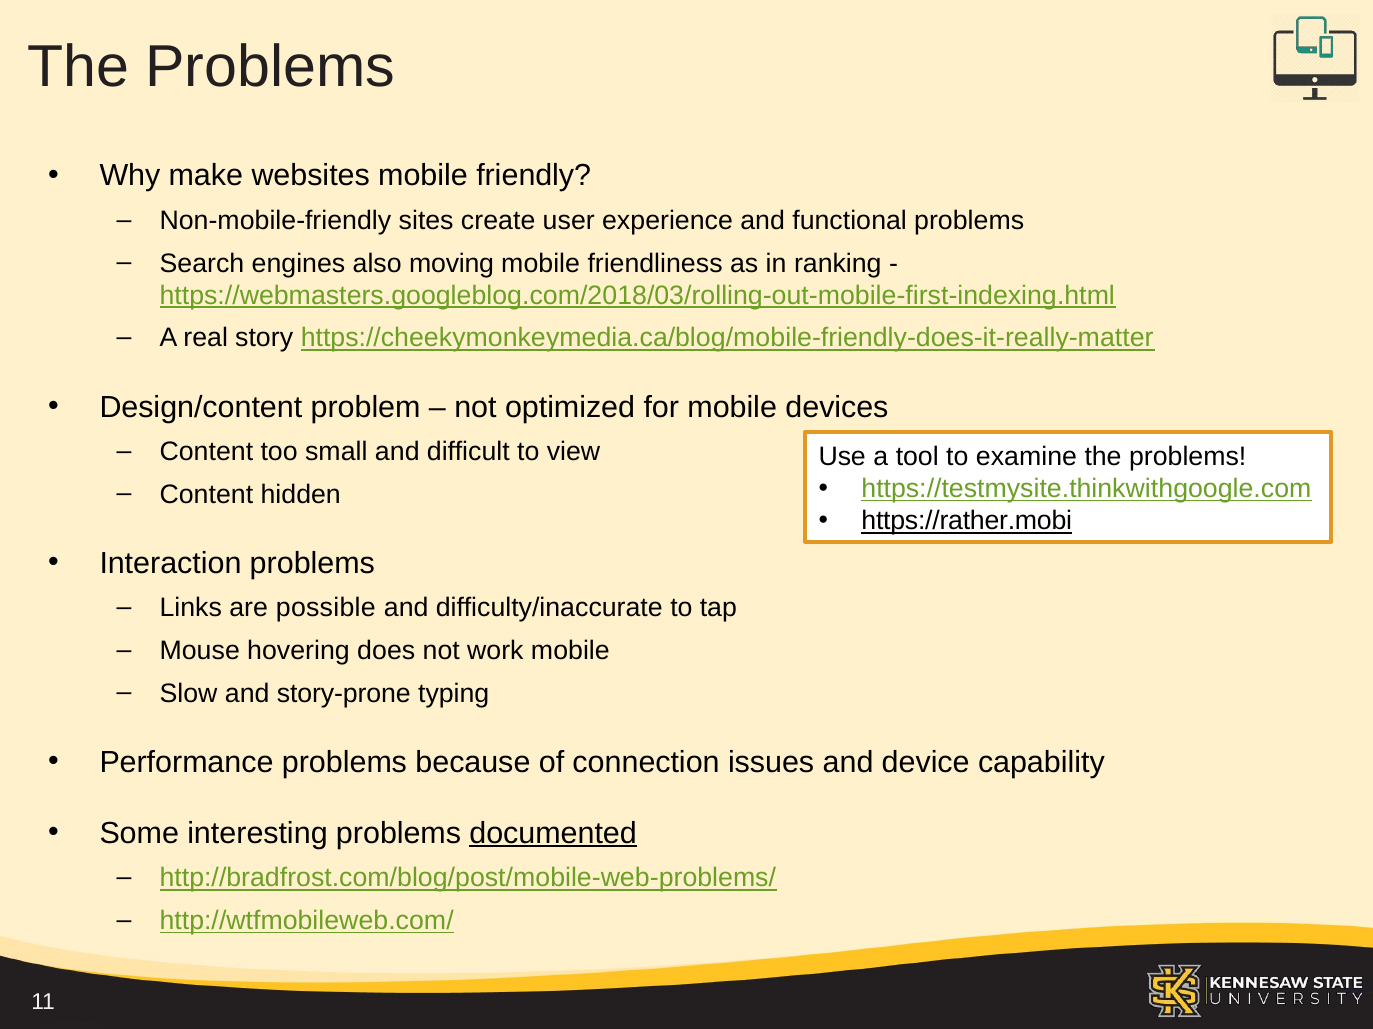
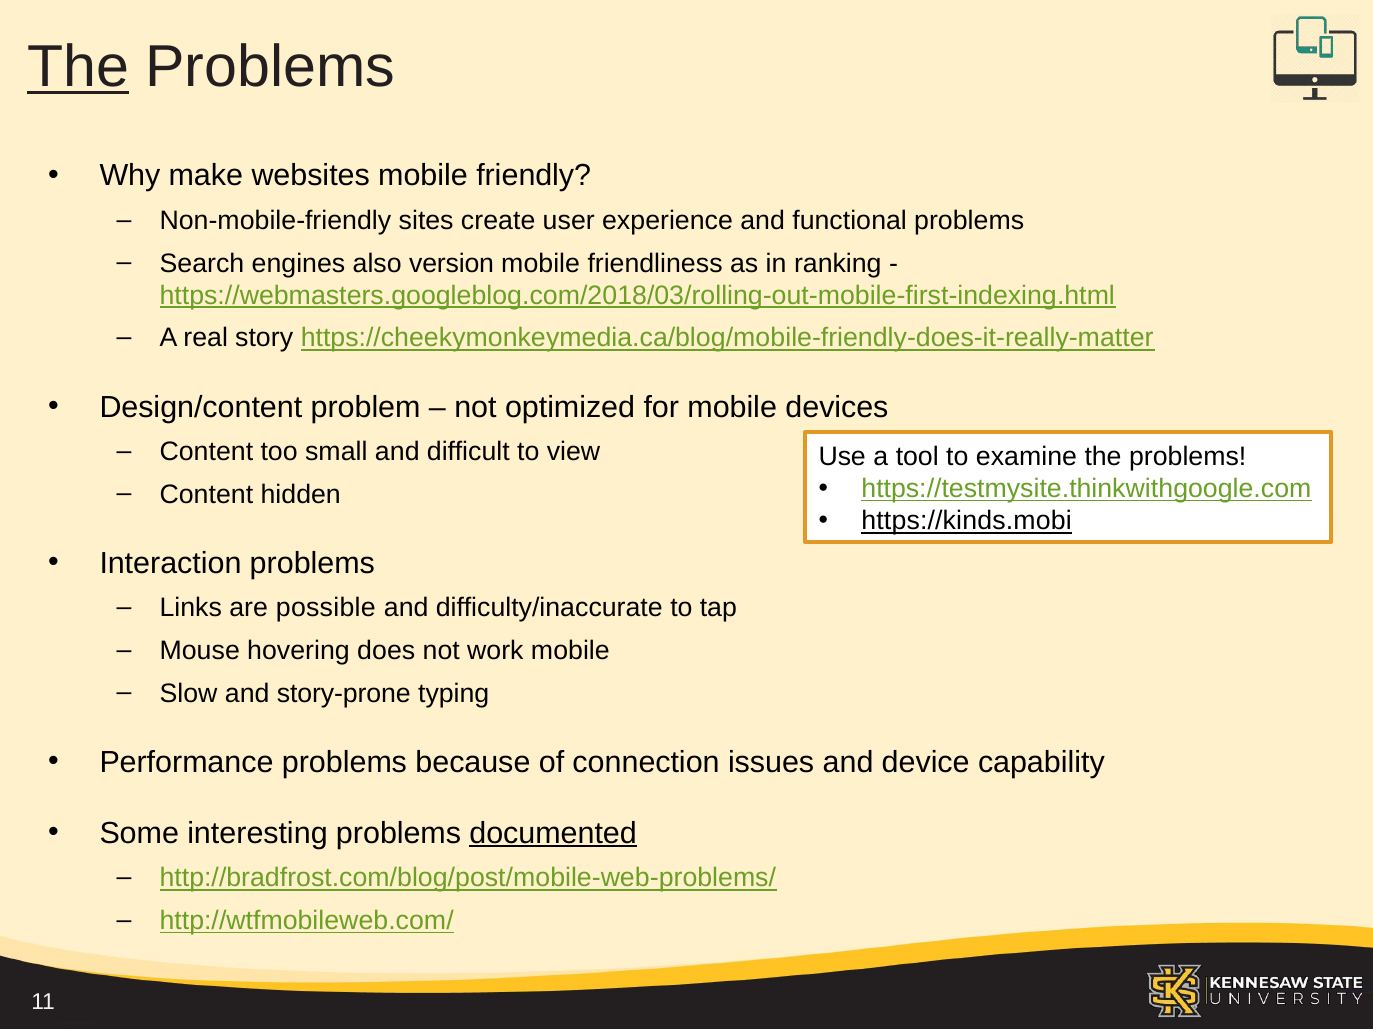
The at (78, 67) underline: none -> present
moving: moving -> version
https://rather.mobi: https://rather.mobi -> https://kinds.mobi
